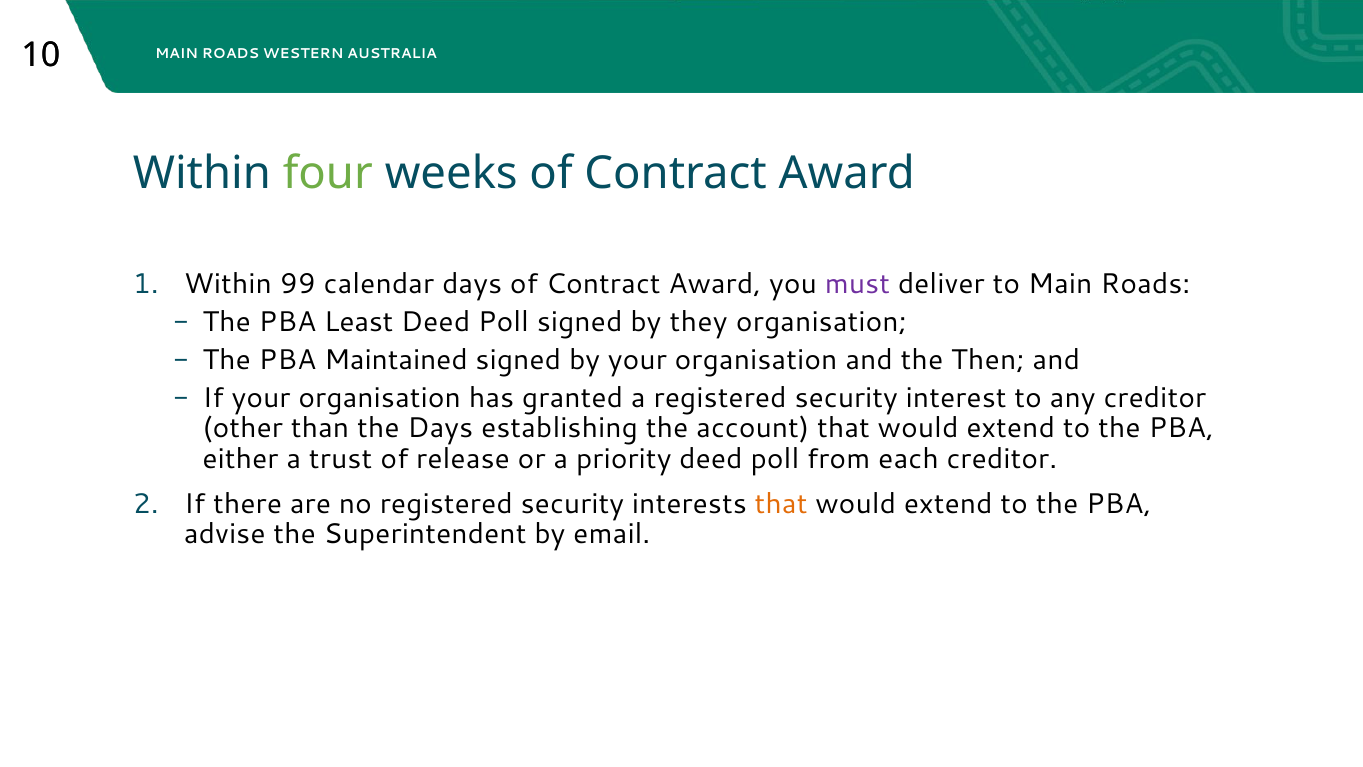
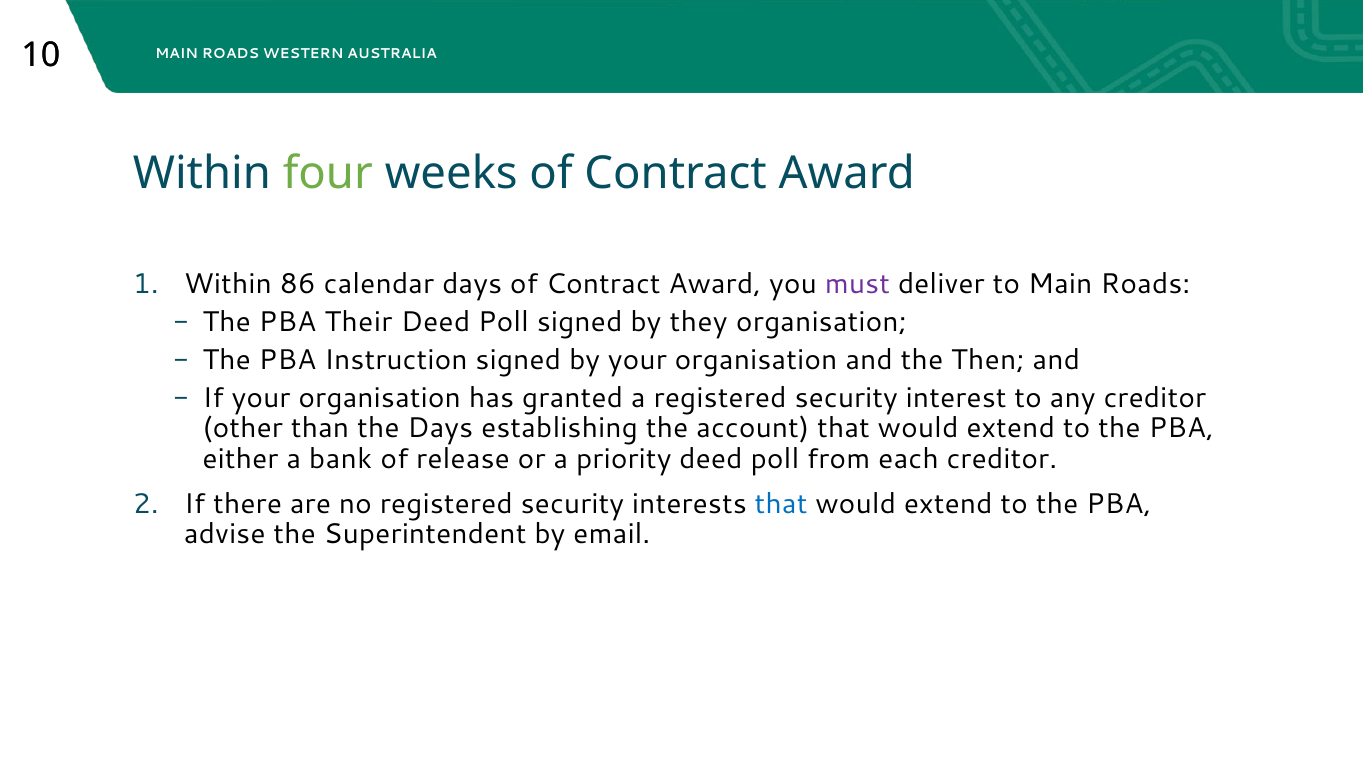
99: 99 -> 86
Least: Least -> Their
Maintained: Maintained -> Instruction
trust: trust -> bank
that at (781, 504) colour: orange -> blue
